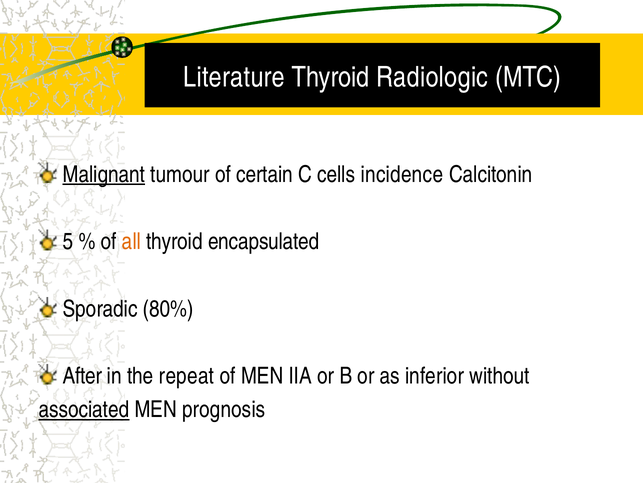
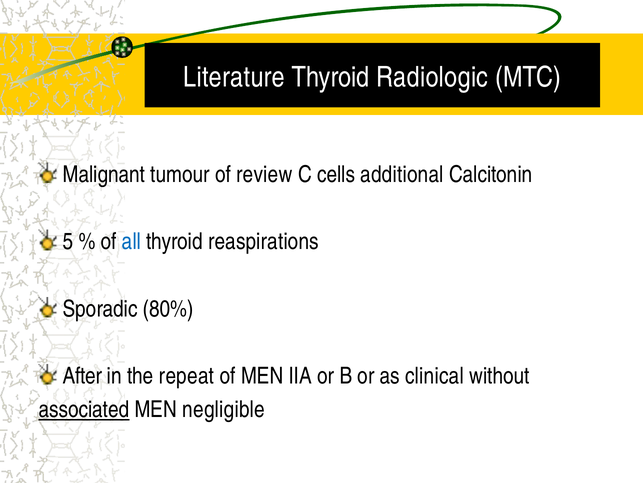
Malignant underline: present -> none
certain: certain -> review
incidence: incidence -> additional
all colour: orange -> blue
encapsulated: encapsulated -> reaspirations
inferior: inferior -> clinical
prognosis: prognosis -> negligible
